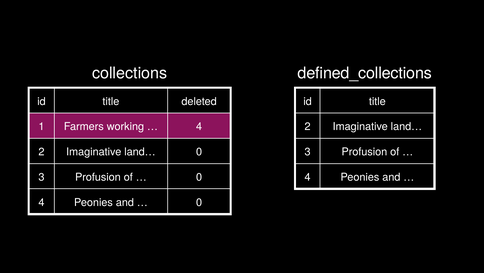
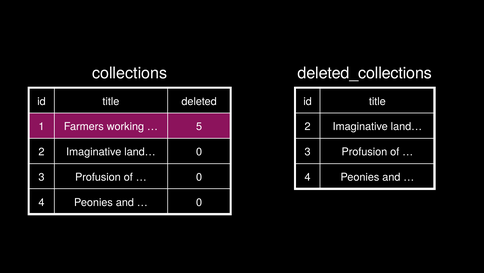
defined_collections: defined_collections -> deleted_collections
4 at (199, 126): 4 -> 5
